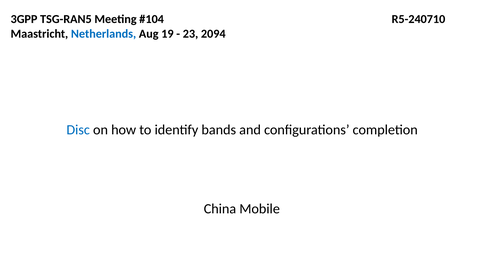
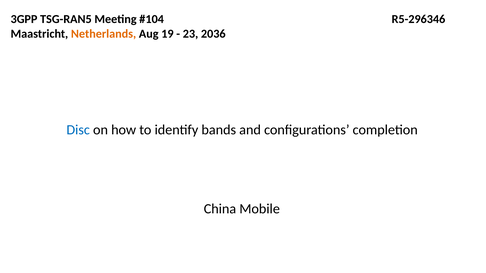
R5-240710: R5-240710 -> R5-296346
Netherlands colour: blue -> orange
2094: 2094 -> 2036
